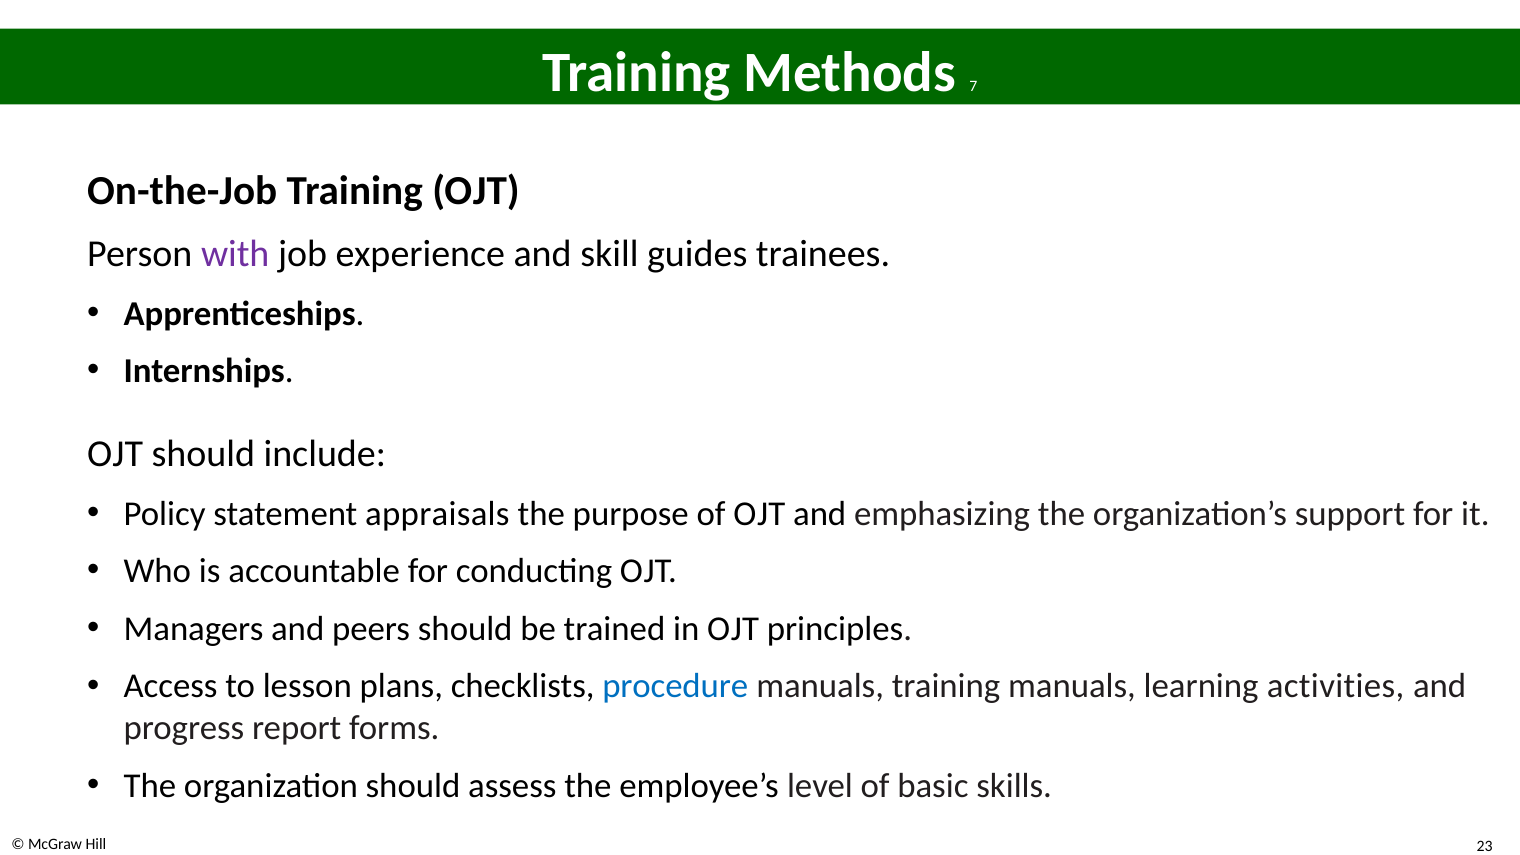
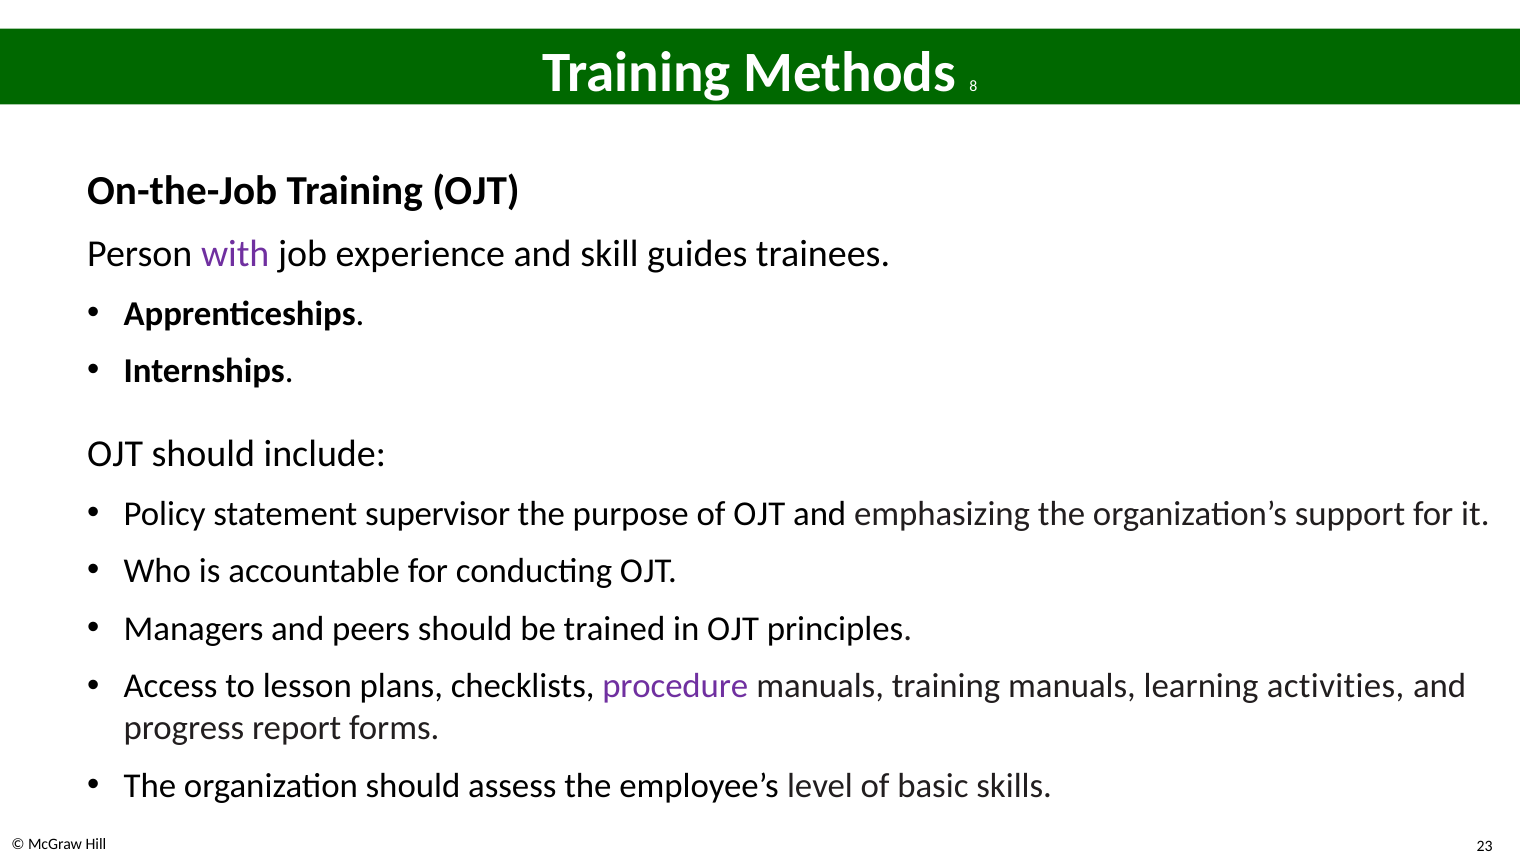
7: 7 -> 8
appraisals: appraisals -> supervisor
procedure colour: blue -> purple
